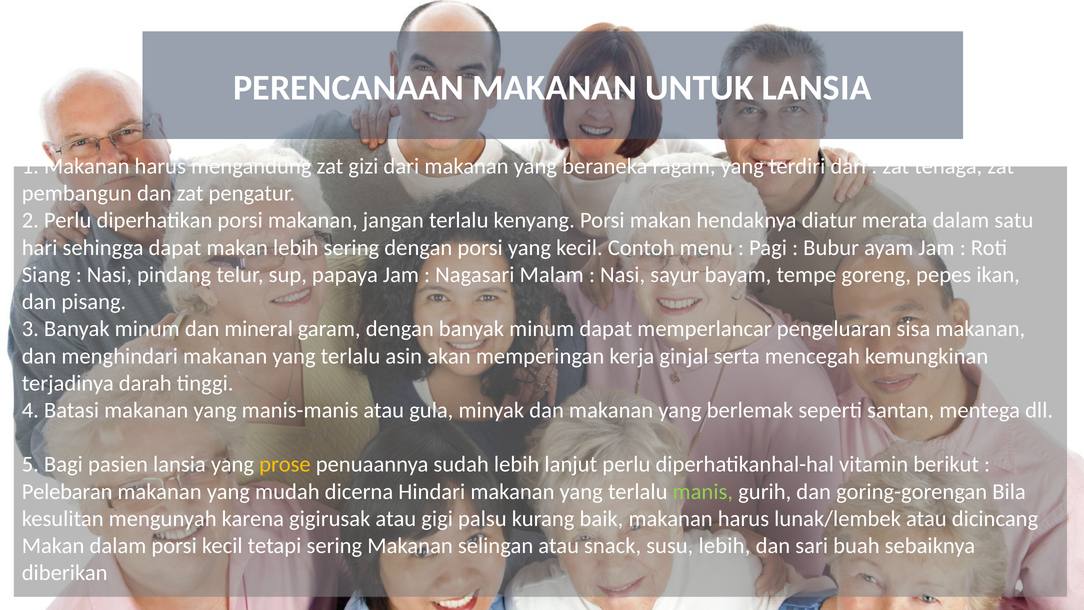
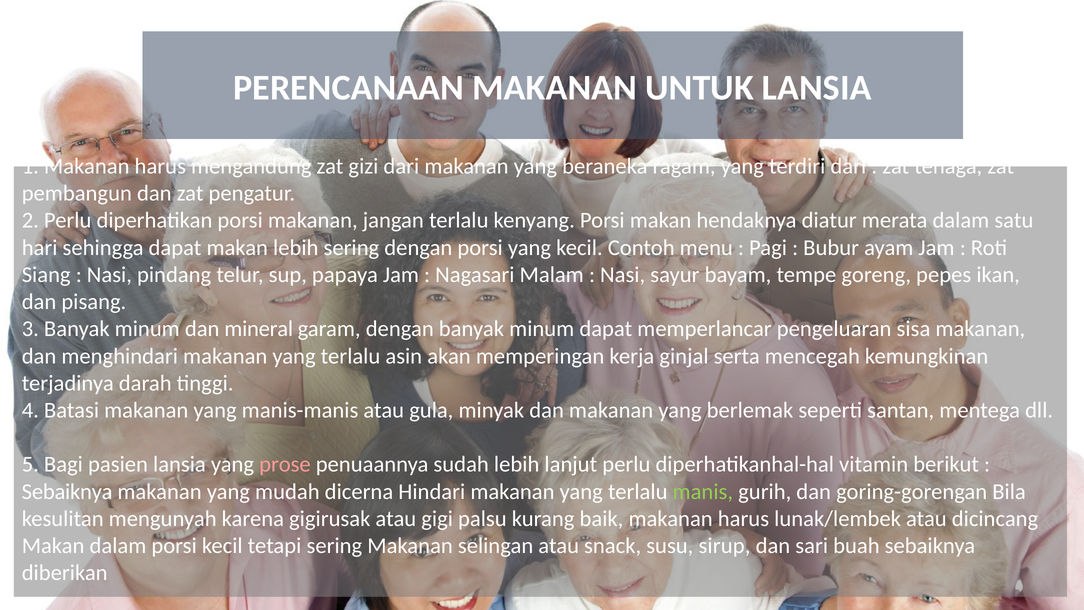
prose colour: yellow -> pink
Pelebaran at (67, 491): Pelebaran -> Sebaiknya
susu lebih: lebih -> sirup
